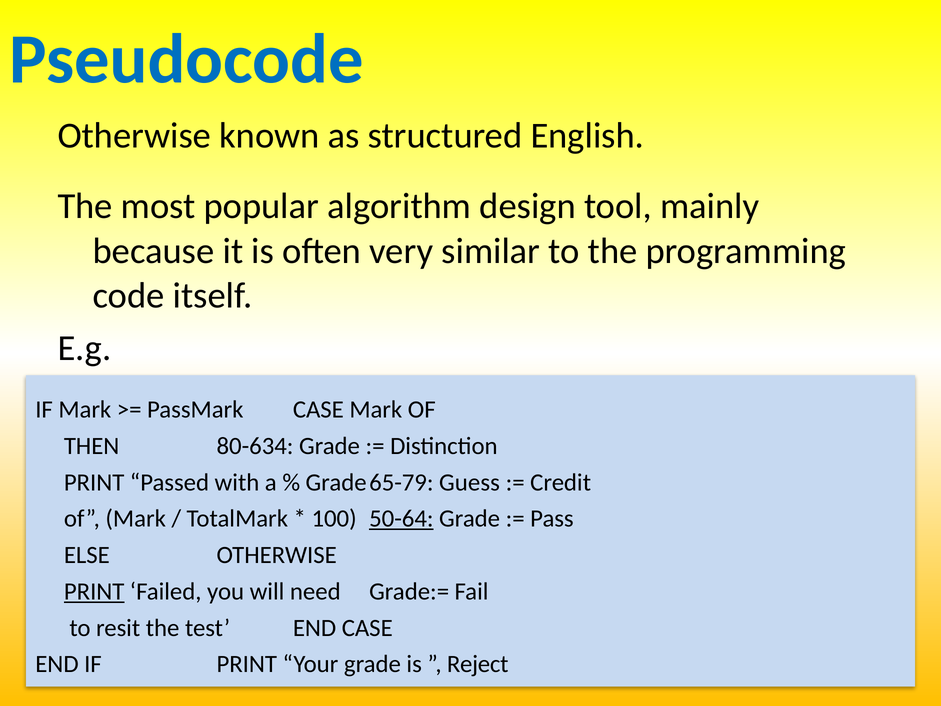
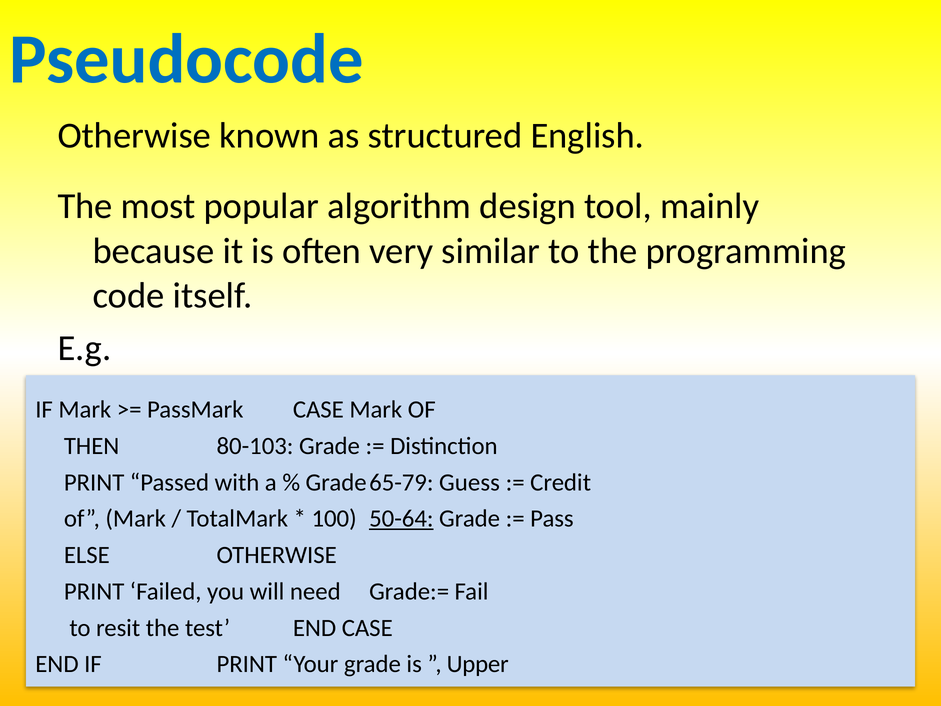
80-634: 80-634 -> 80-103
PRINT at (94, 591) underline: present -> none
Reject: Reject -> Upper
